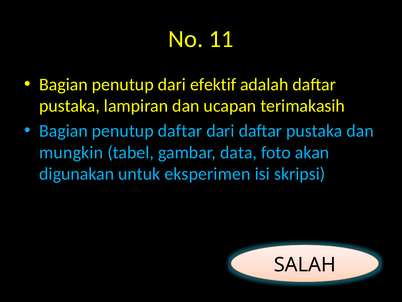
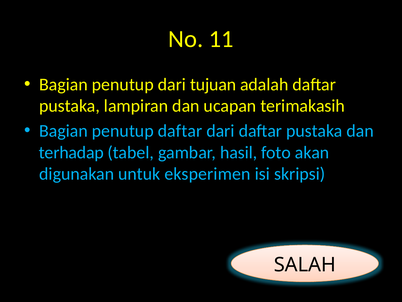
efektif: efektif -> tujuan
mungkin: mungkin -> terhadap
data: data -> hasil
